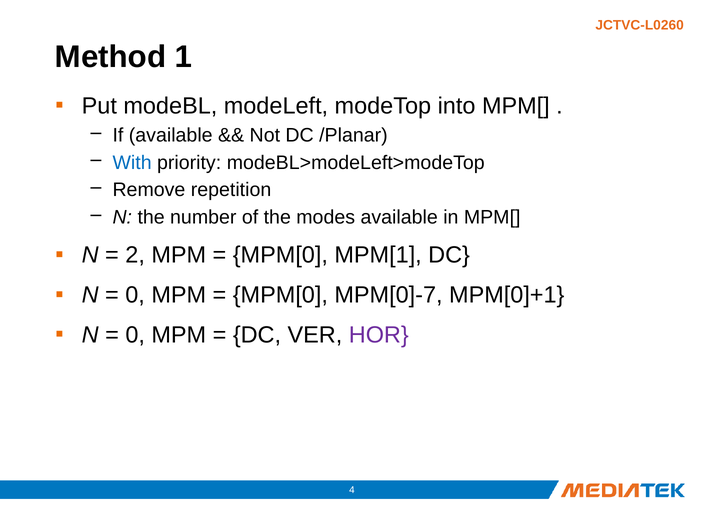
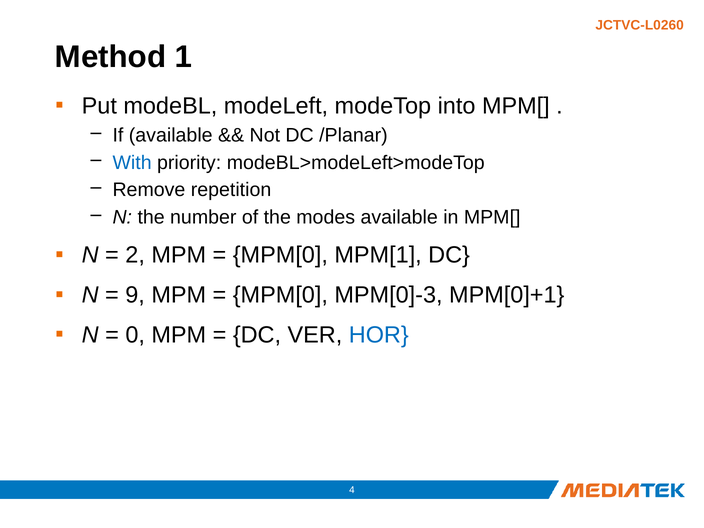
0 at (135, 295): 0 -> 9
MPM[0]-7: MPM[0]-7 -> MPM[0]-3
HOR colour: purple -> blue
